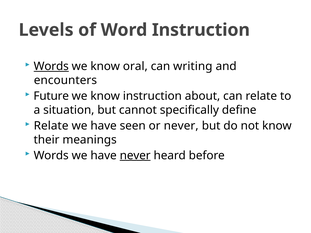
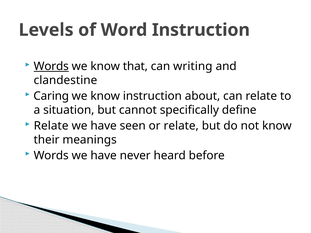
oral: oral -> that
encounters: encounters -> clandestine
Future: Future -> Caring
or never: never -> relate
never at (135, 156) underline: present -> none
